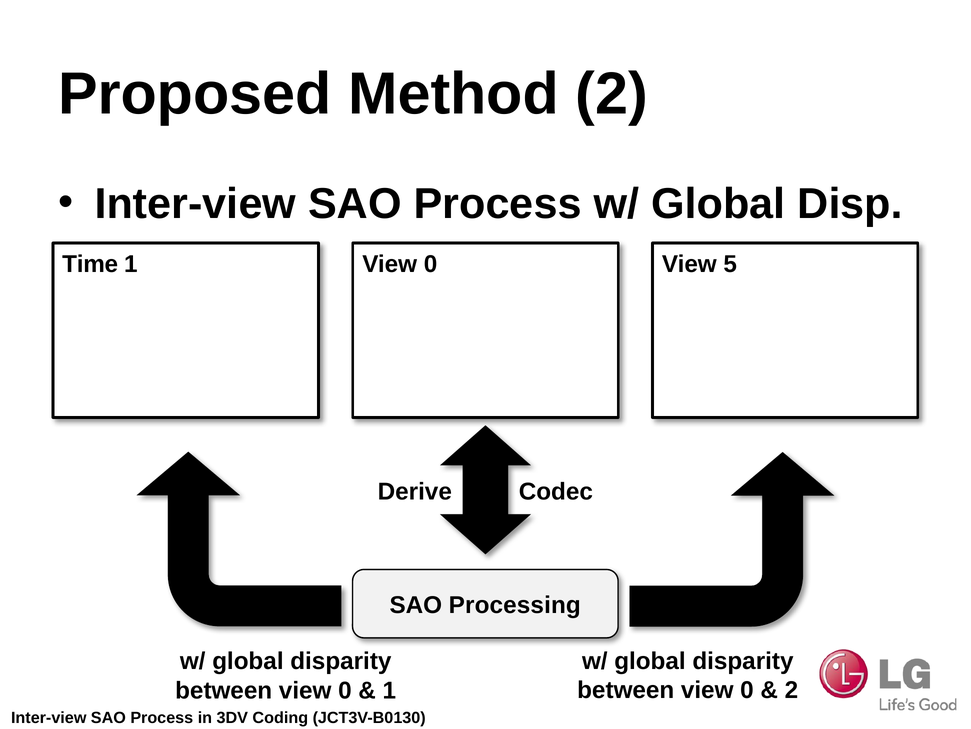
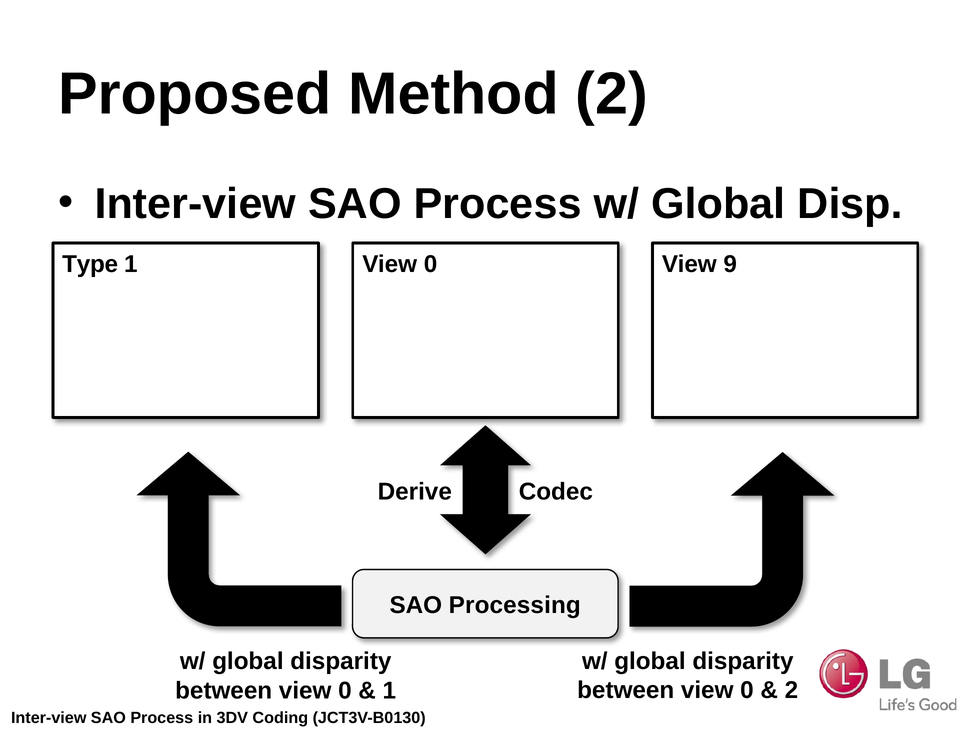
Time: Time -> Type
5: 5 -> 9
